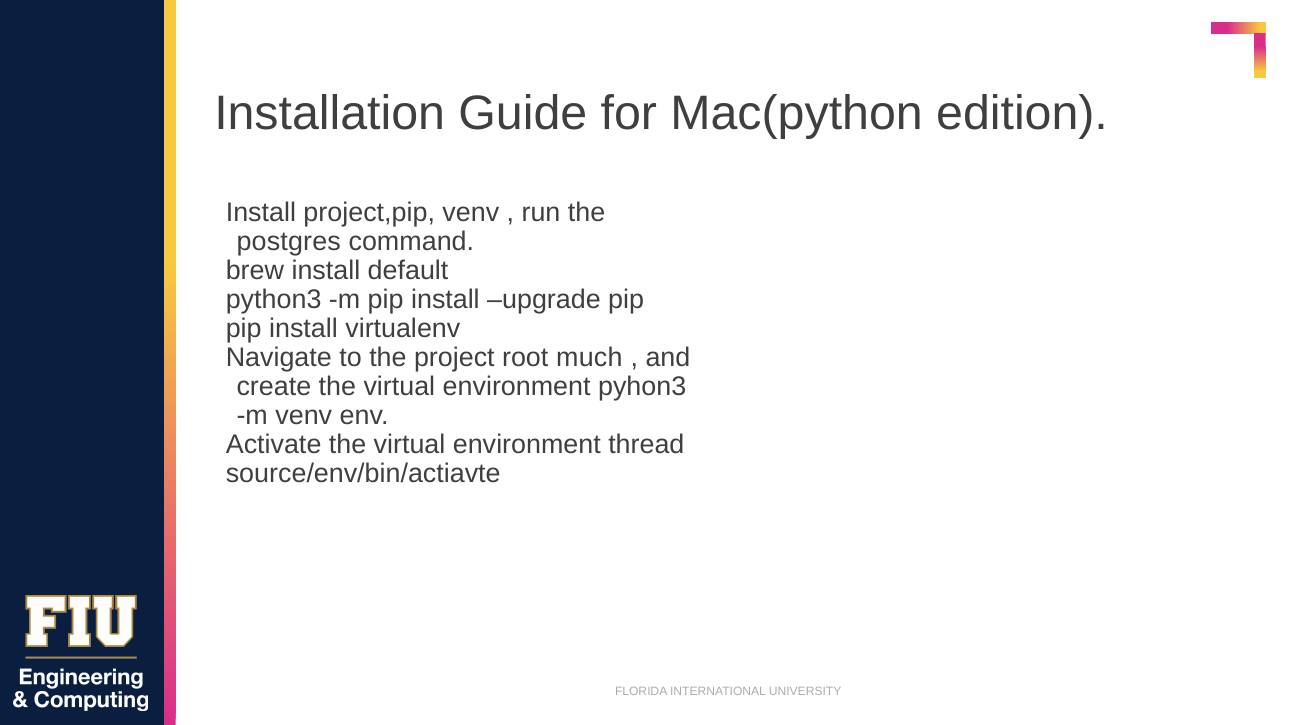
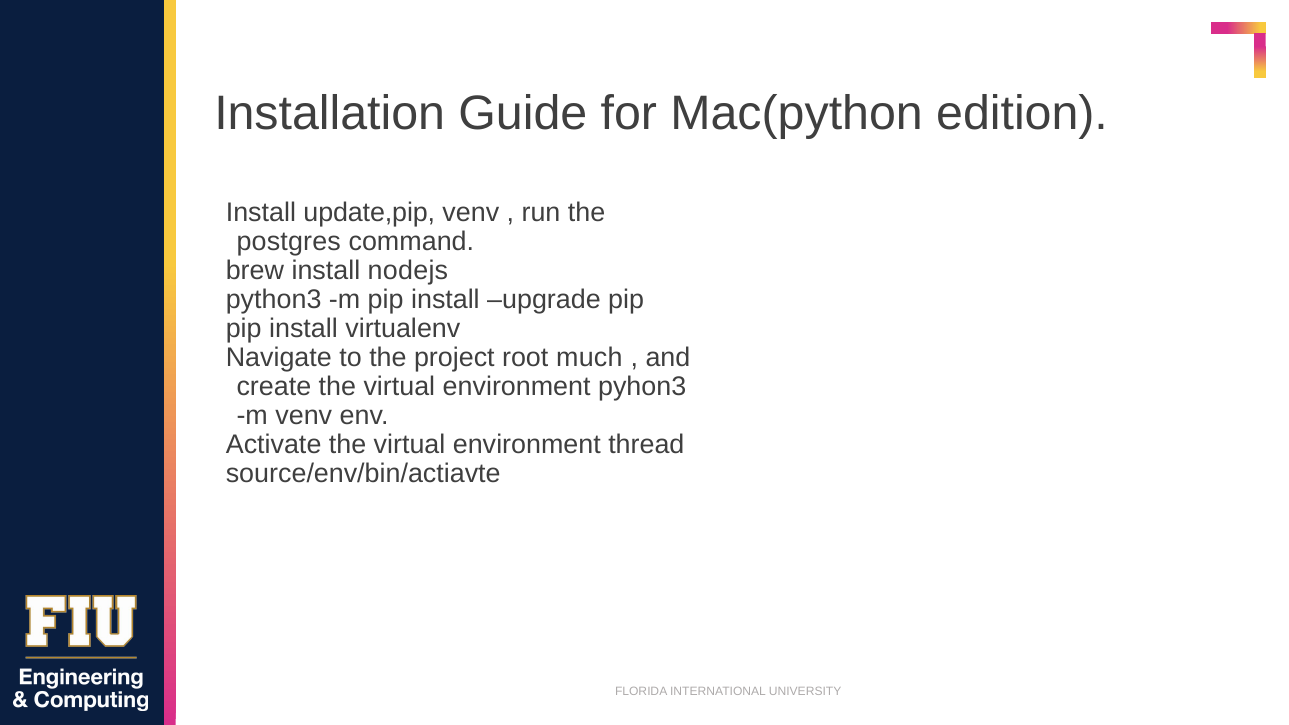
project,pip: project,pip -> update,pip
default: default -> nodejs
